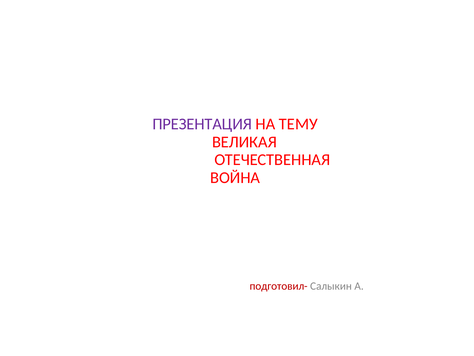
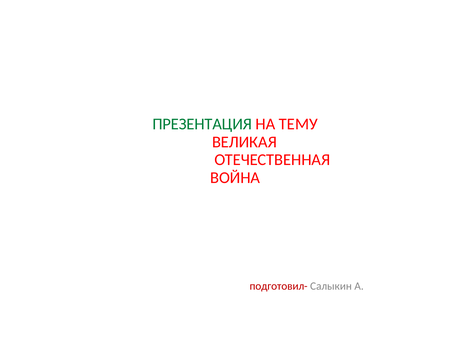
ПРЕЗЕНТАЦИЯ colour: purple -> green
